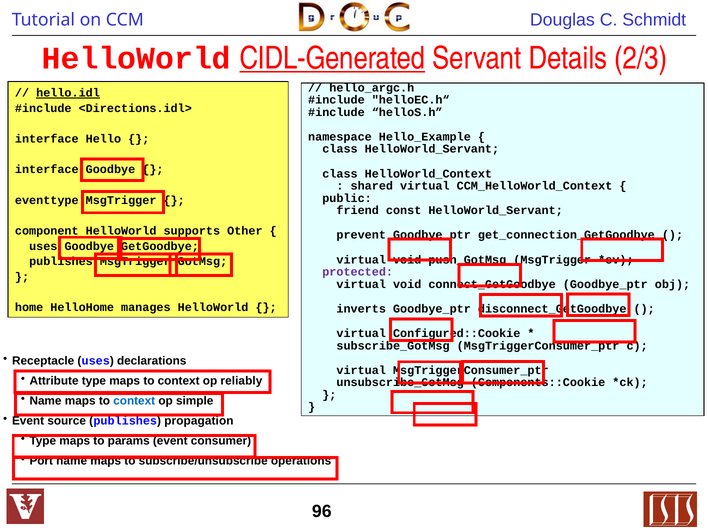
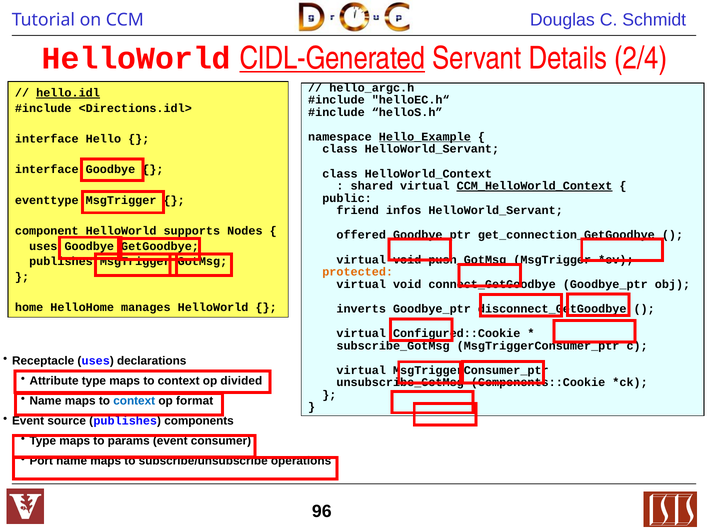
2/3: 2/3 -> 2/4
Hello_Example underline: none -> present
CCM_HelloWorld_Context underline: none -> present
const: const -> infos
Other: Other -> Nodes
prevent: prevent -> offered
protected colour: purple -> orange
reliably: reliably -> divided
simple: simple -> format
propagation: propagation -> components
